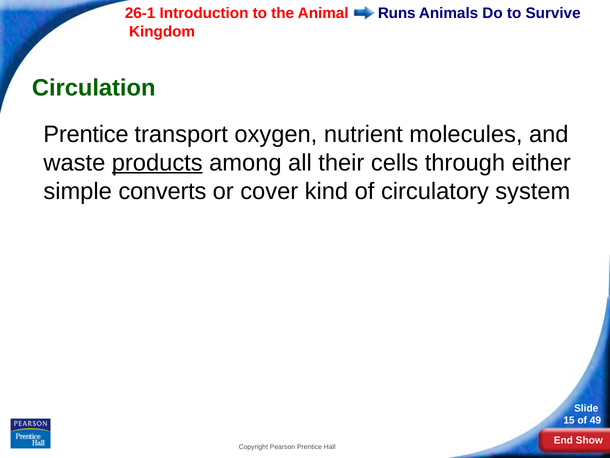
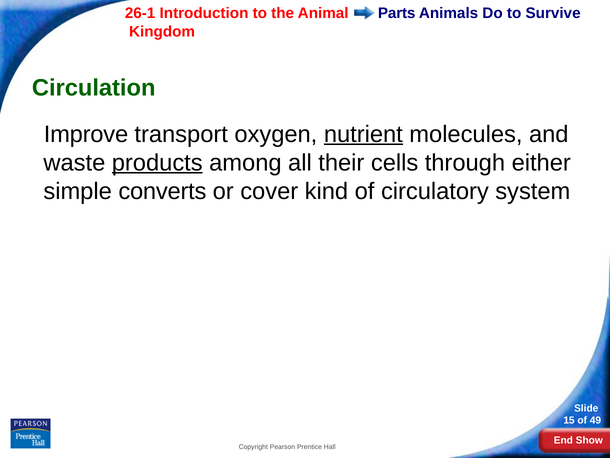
Runs: Runs -> Parts
Prentice at (86, 134): Prentice -> Improve
nutrient underline: none -> present
